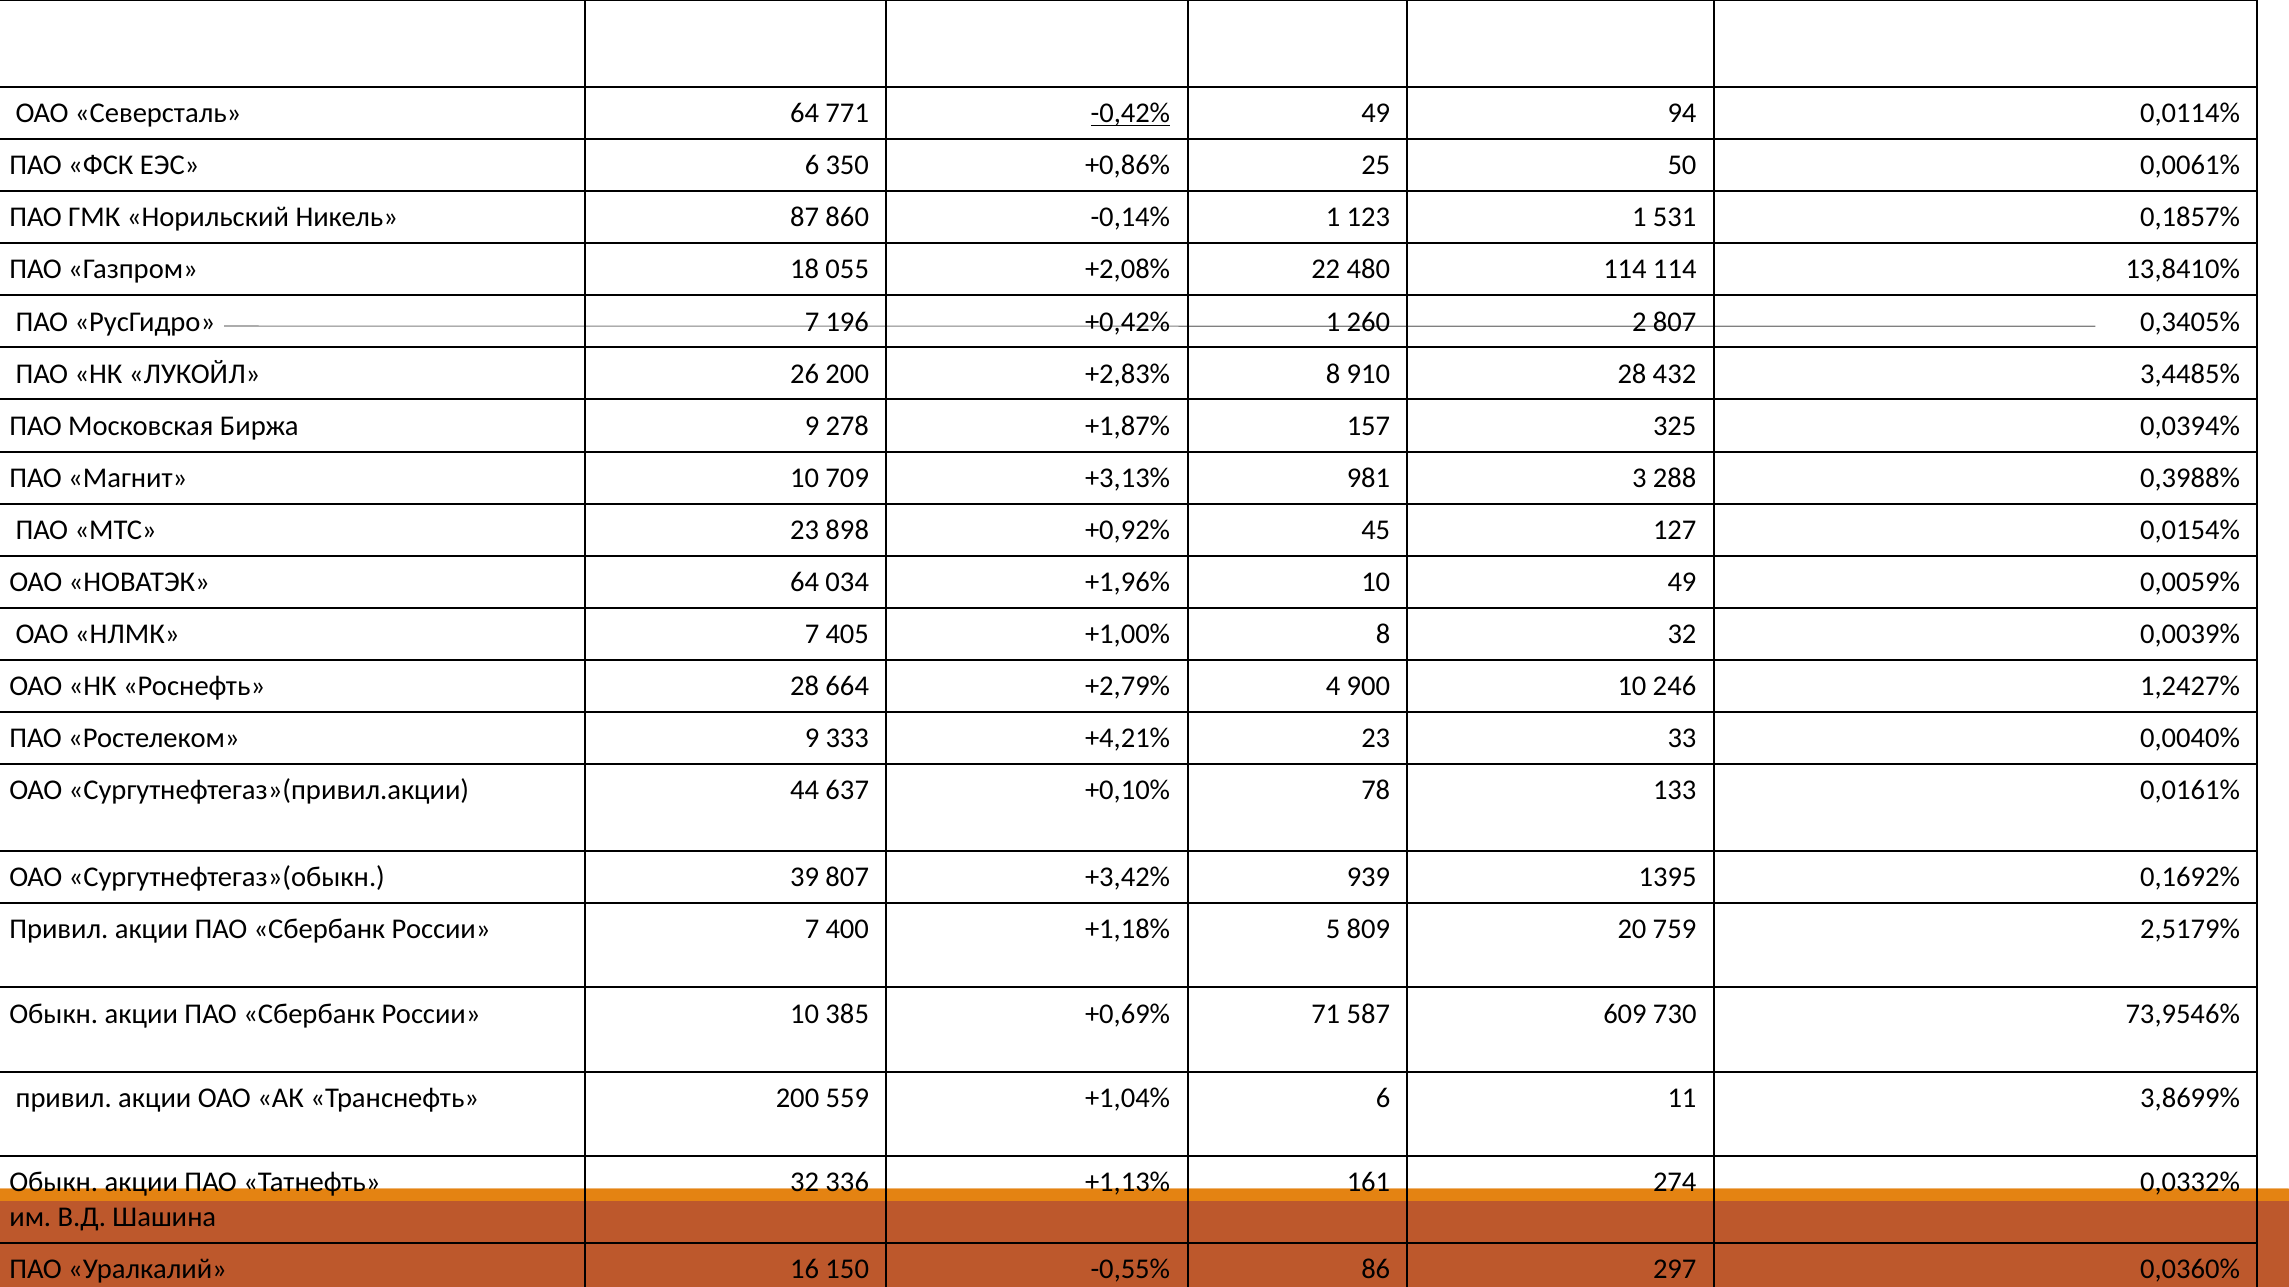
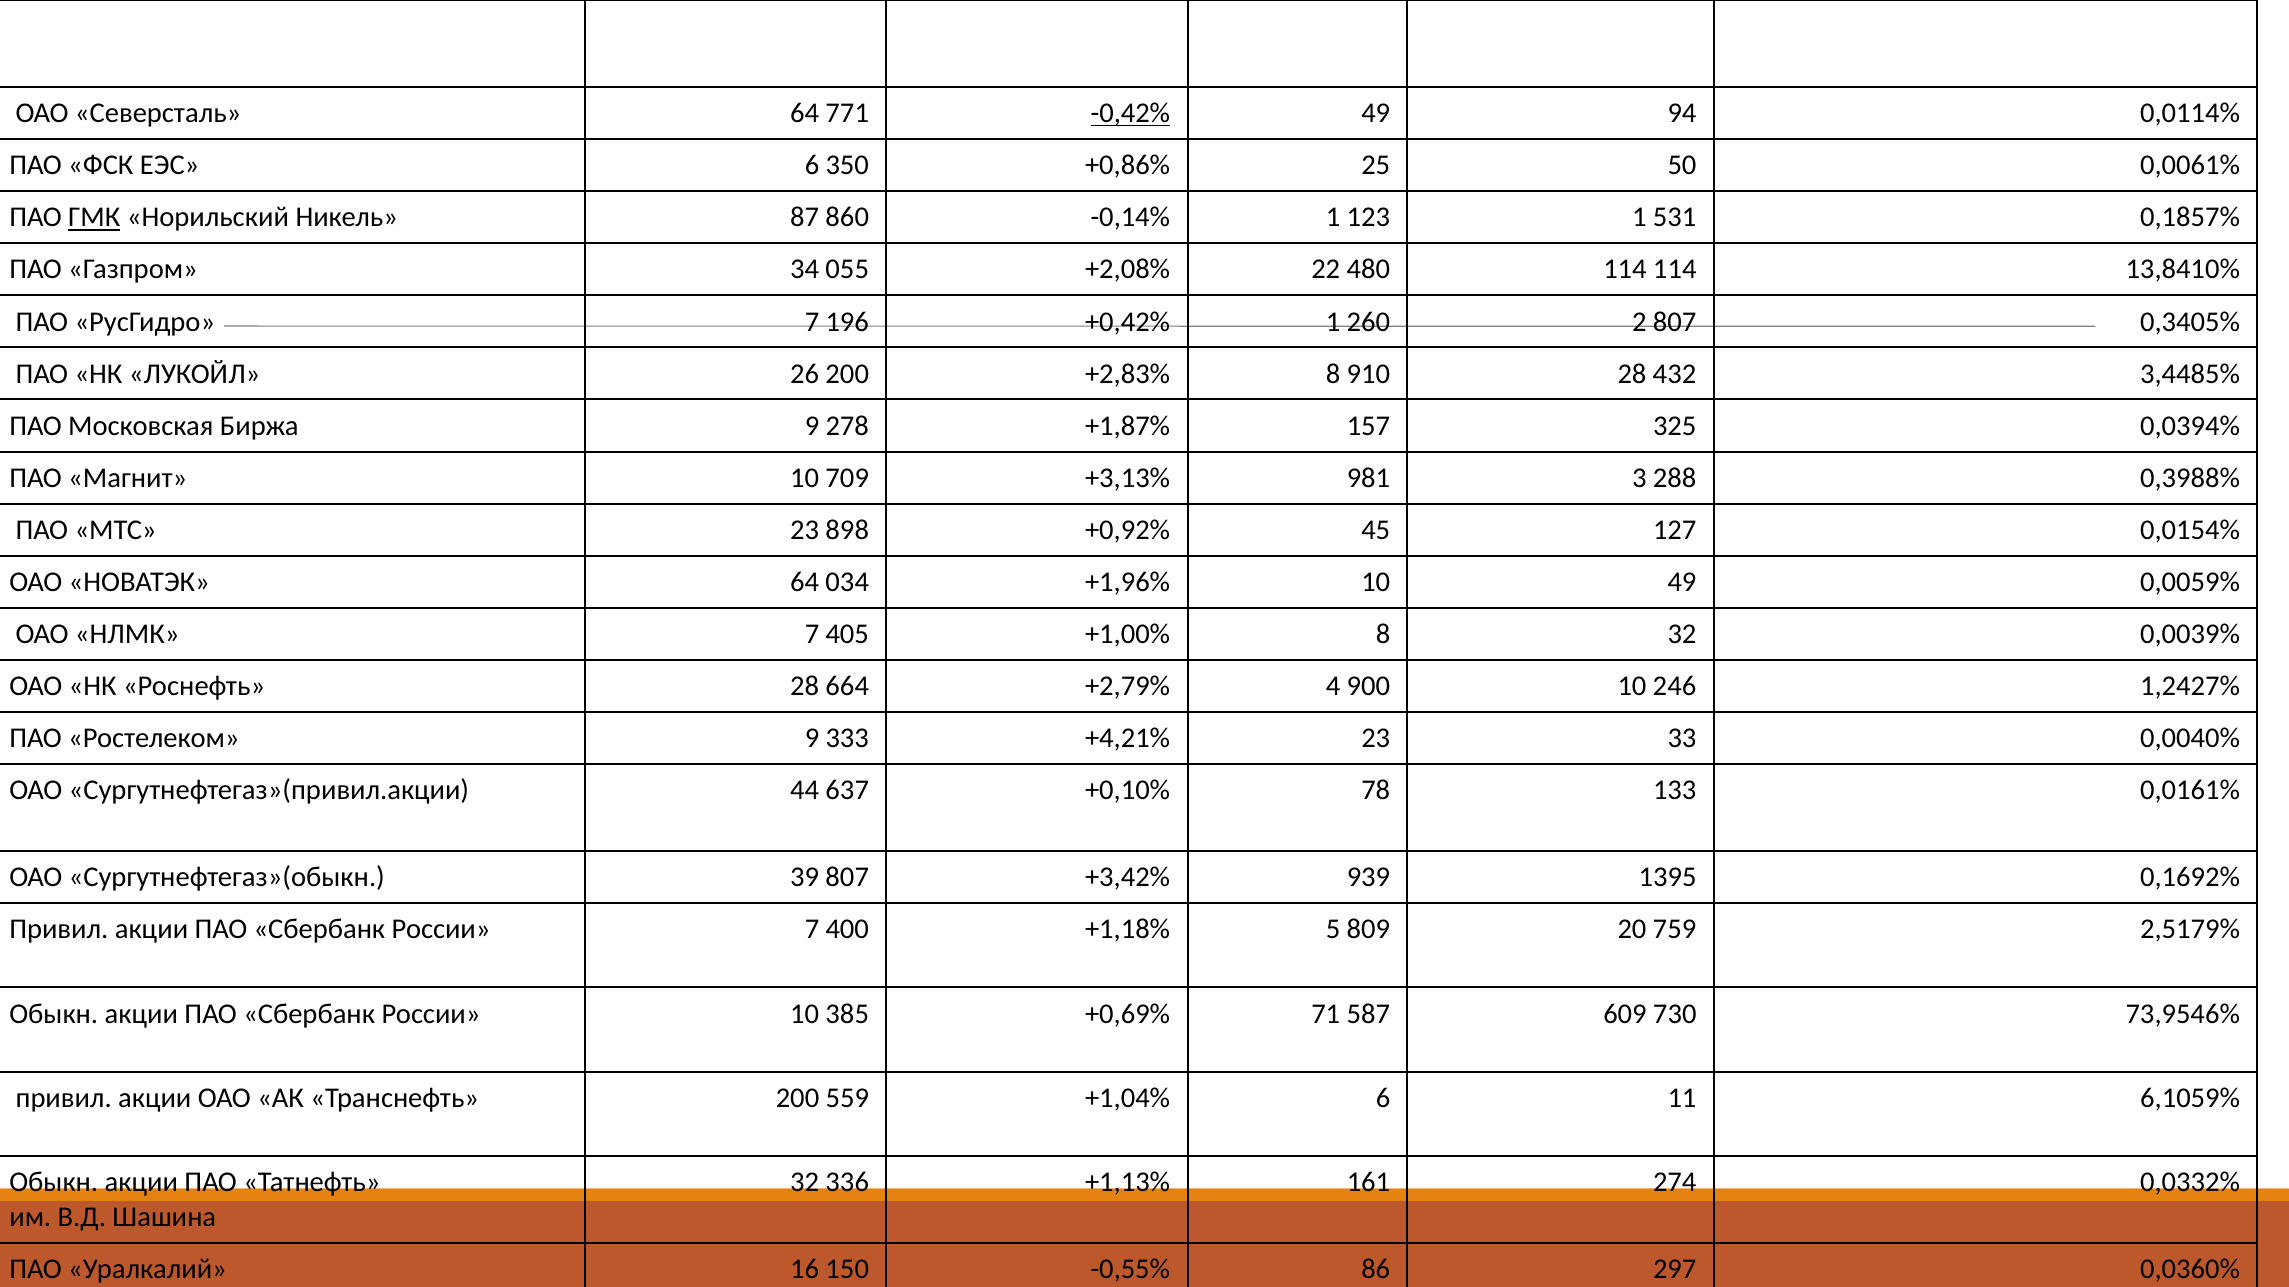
ГМК underline: none -> present
18: 18 -> 34
3,8699%: 3,8699% -> 6,1059%
